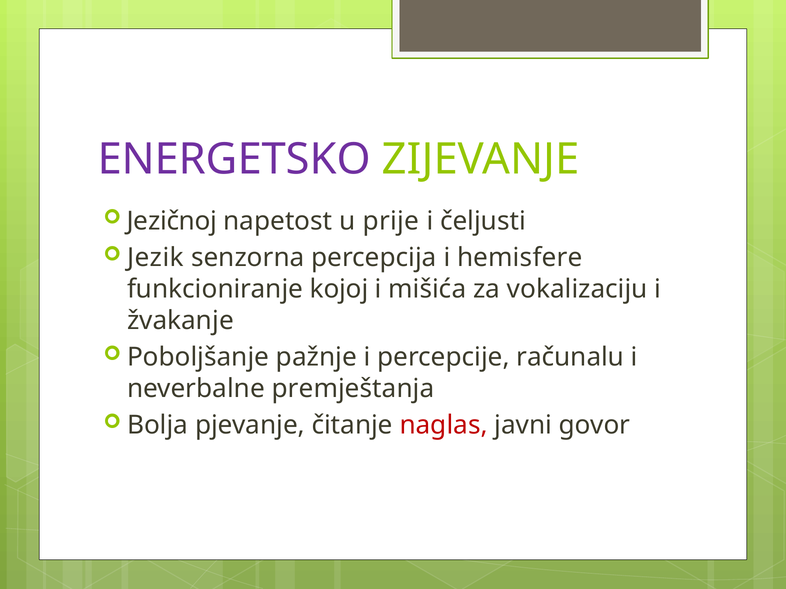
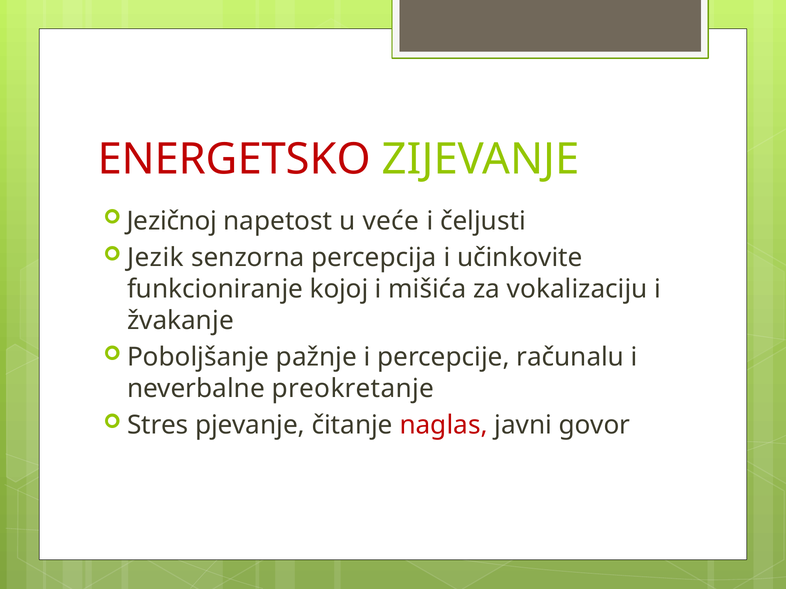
ENERGETSKO colour: purple -> red
prije: prije -> veće
hemisfere: hemisfere -> učinkovite
premještanja: premještanja -> preokretanje
Bolja: Bolja -> Stres
